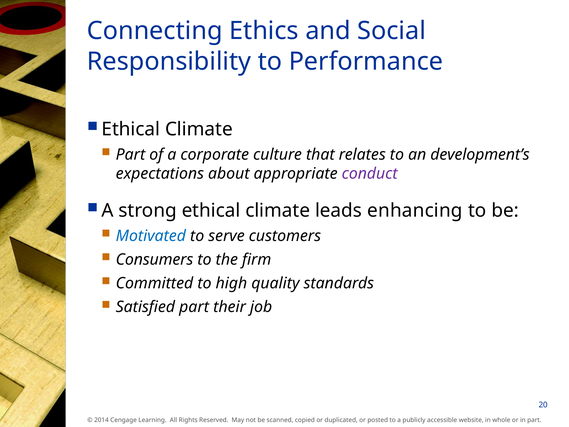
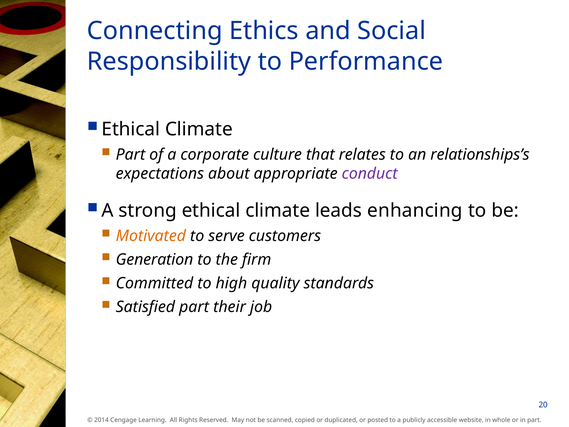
development’s: development’s -> relationships’s
Motivated colour: blue -> orange
Consumers: Consumers -> Generation
